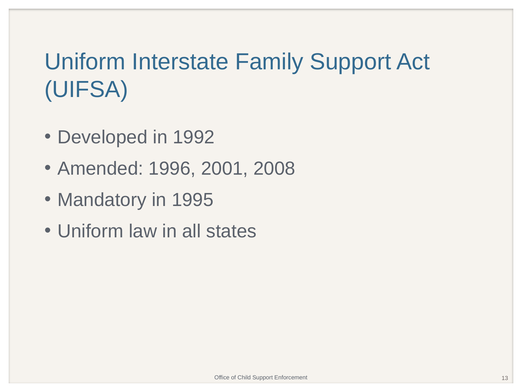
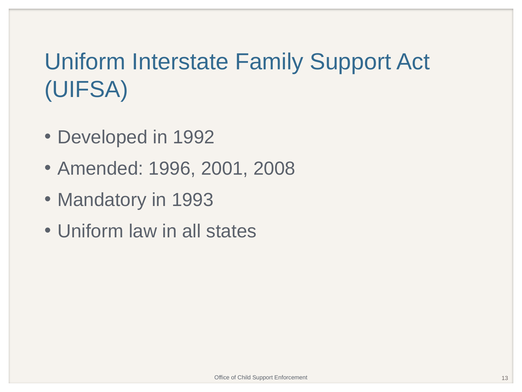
1995: 1995 -> 1993
